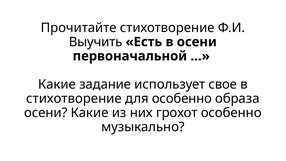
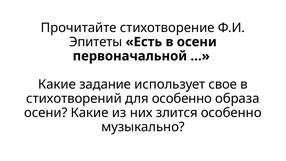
Выучить: Выучить -> Эпитеты
стихотворение at (74, 99): стихотворение -> стихотворений
грохот: грохот -> злится
